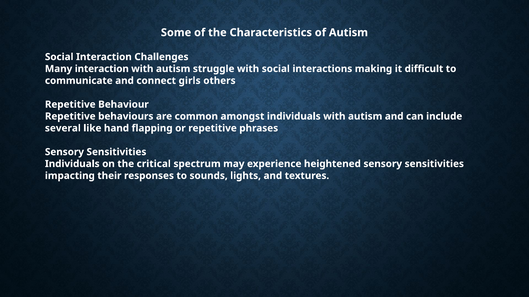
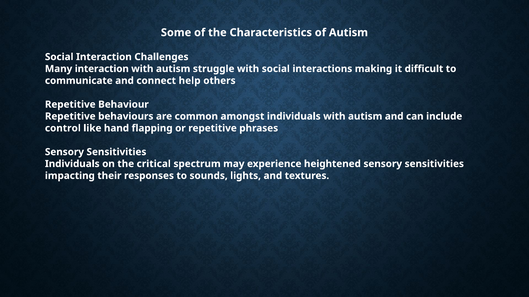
girls: girls -> help
several: several -> control
